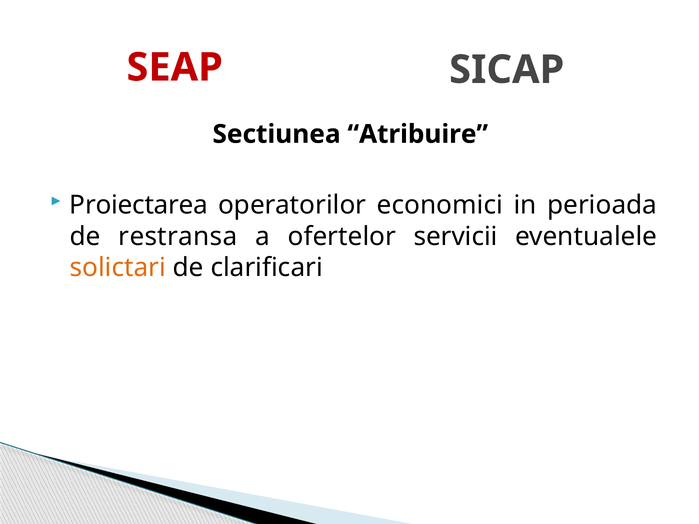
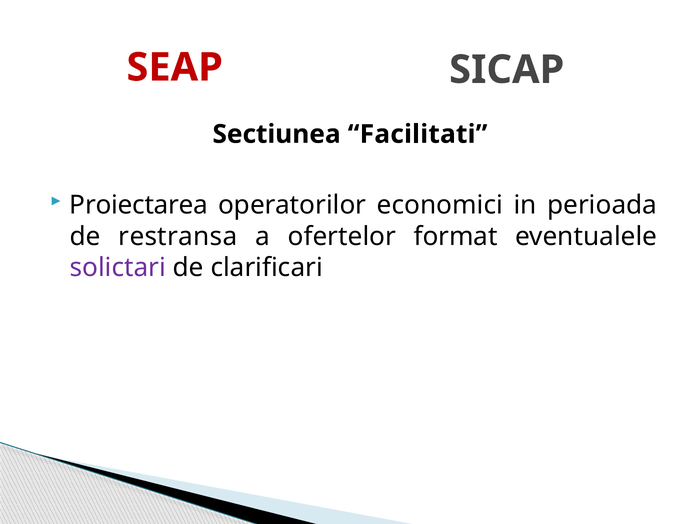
Atribuire: Atribuire -> Facilitati
servicii: servicii -> format
solictari colour: orange -> purple
